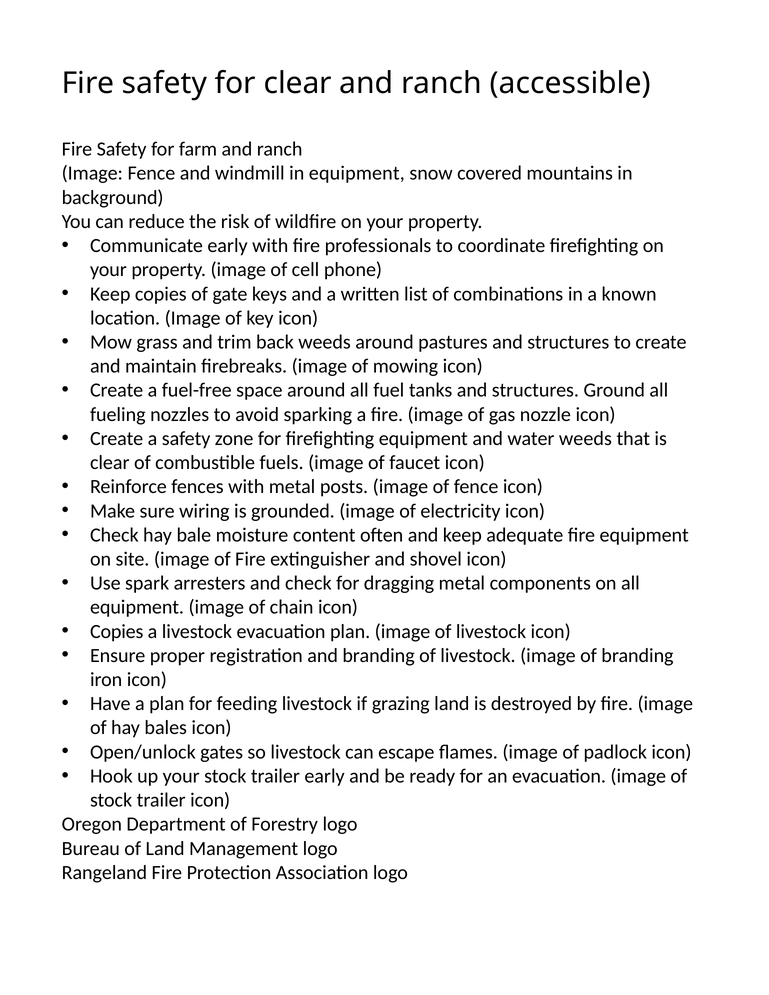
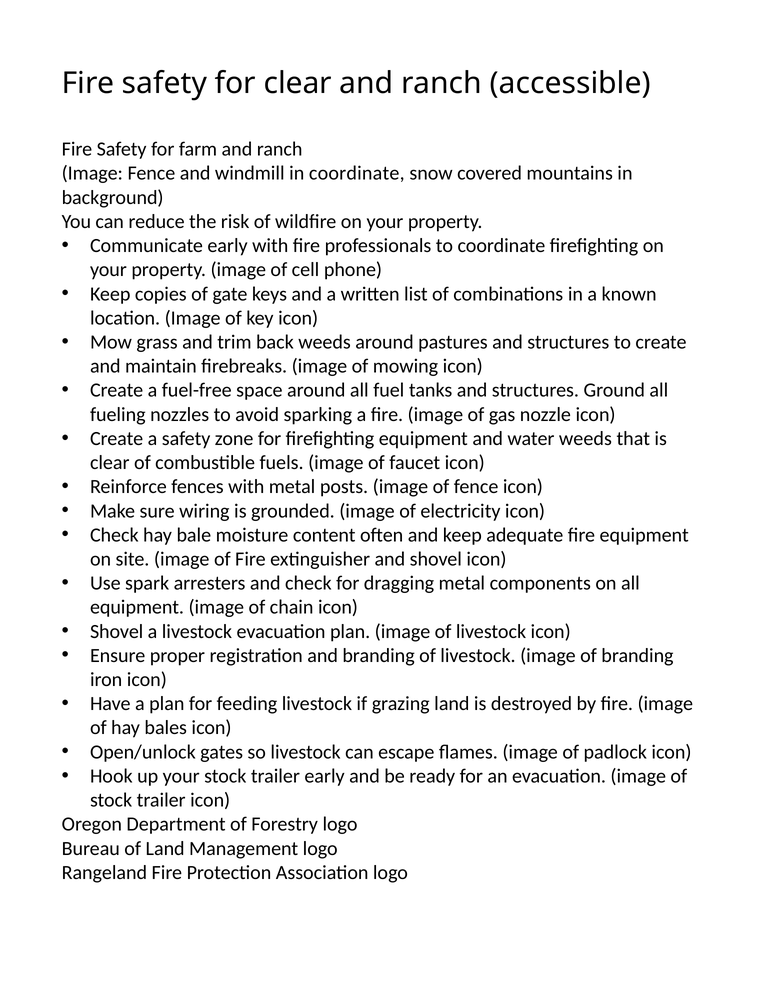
in equipment: equipment -> coordinate
Copies at (117, 632): Copies -> Shovel
